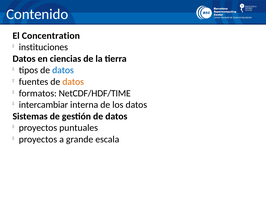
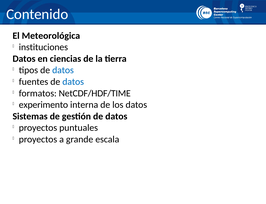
Concentration: Concentration -> Meteorológica
datos at (73, 82) colour: orange -> blue
intercambiar: intercambiar -> experimento
